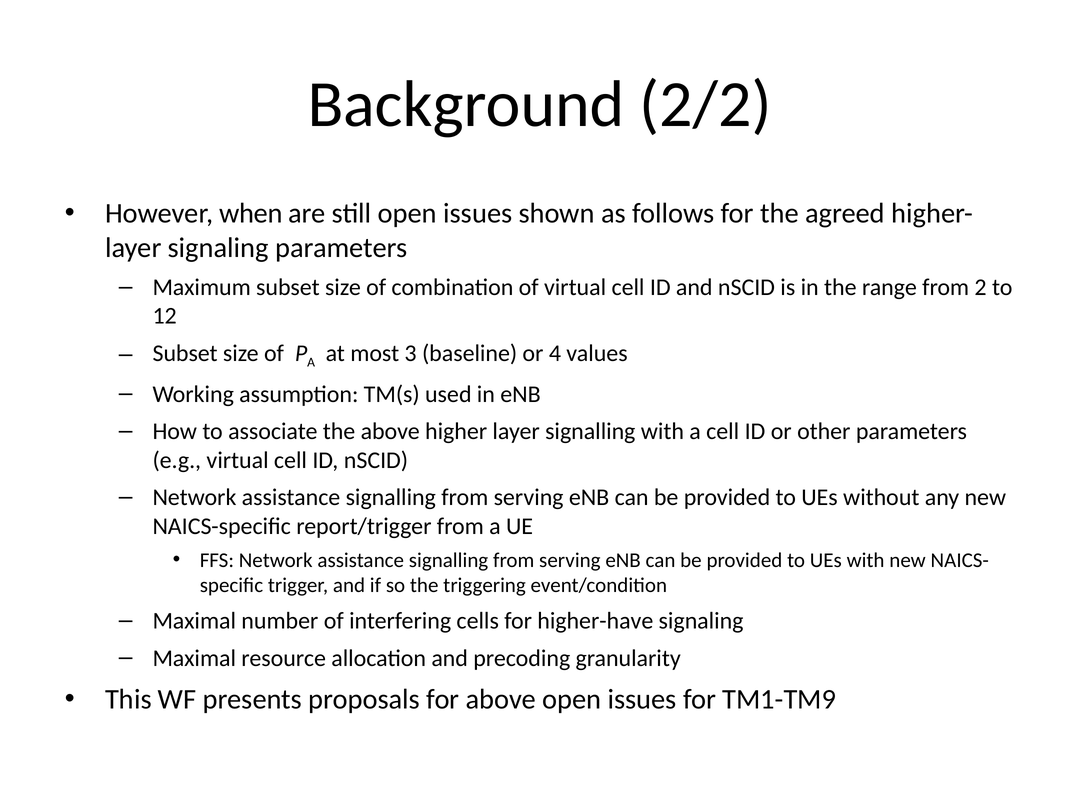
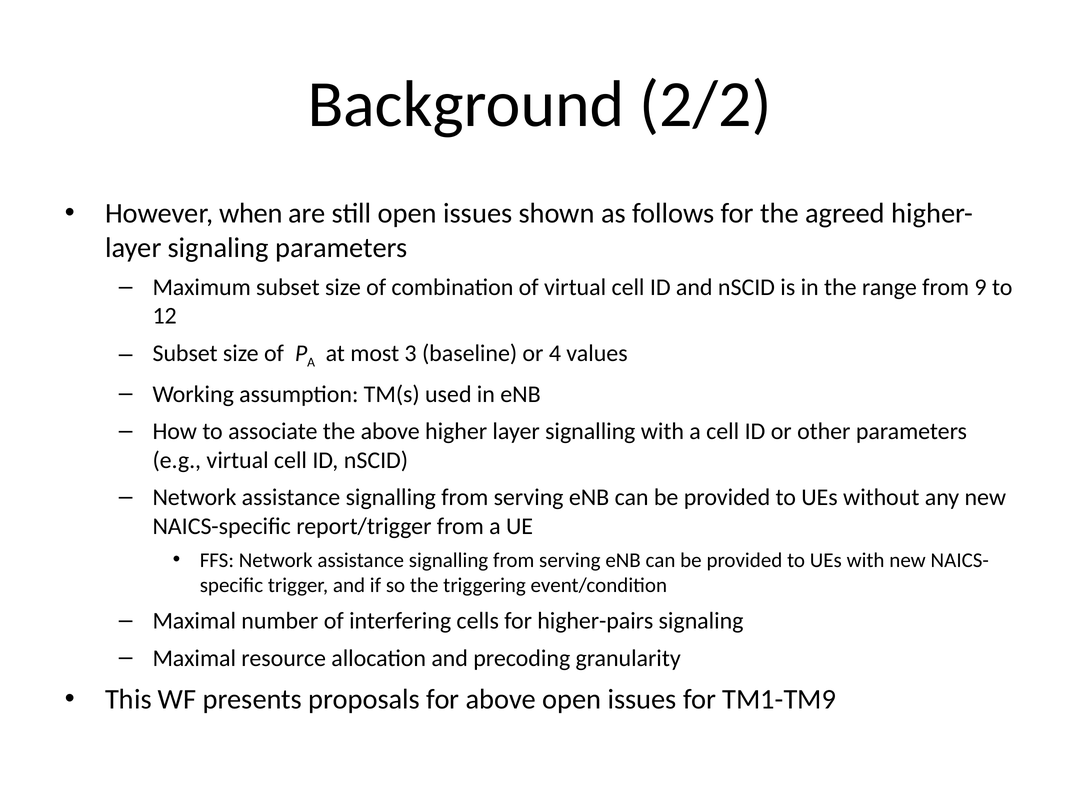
2: 2 -> 9
higher-have: higher-have -> higher-pairs
